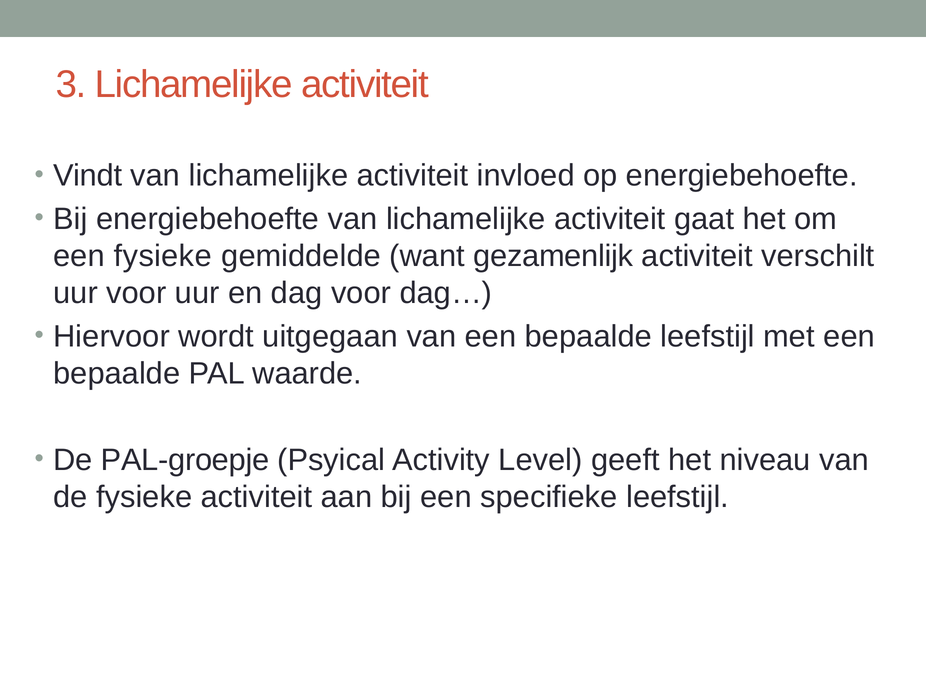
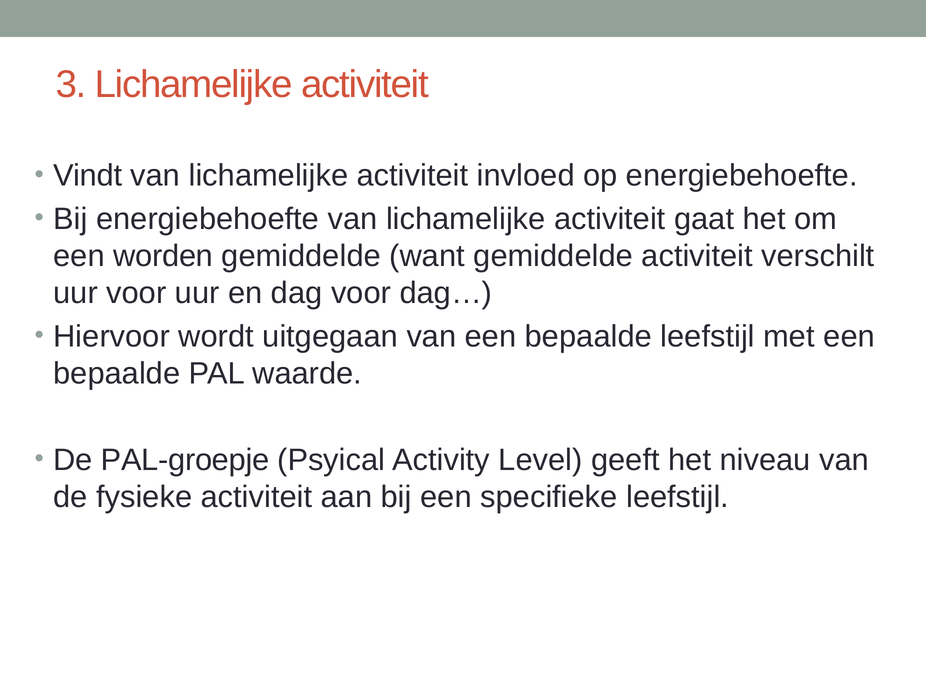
een fysieke: fysieke -> worden
want gezamenlijk: gezamenlijk -> gemiddelde
